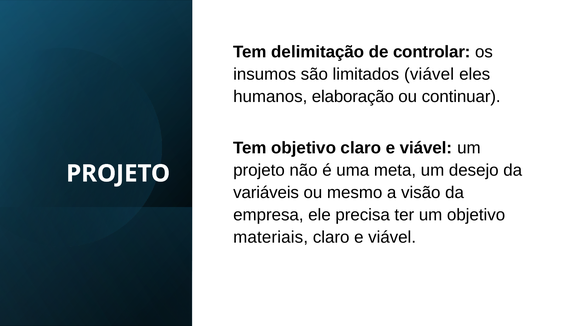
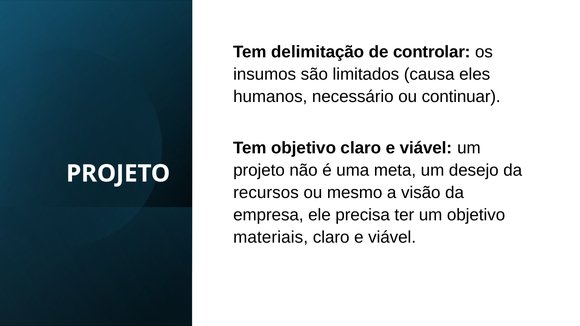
limitados viável: viável -> causa
elaboração: elaboração -> necessário
variáveis: variáveis -> recursos
